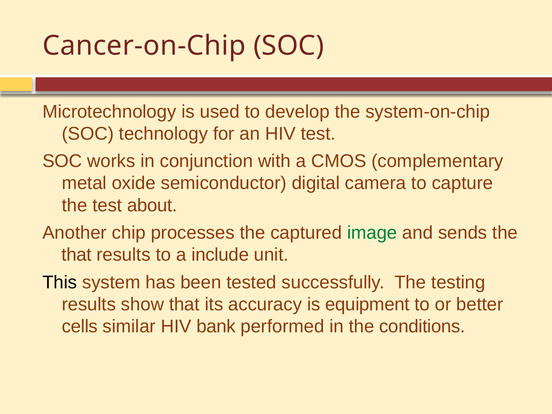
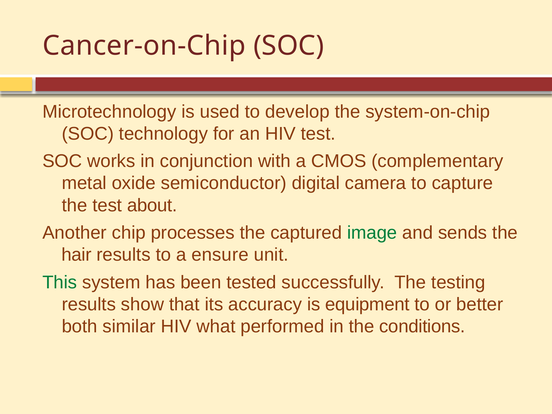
that at (77, 255): that -> hair
include: include -> ensure
This colour: black -> green
cells: cells -> both
bank: bank -> what
